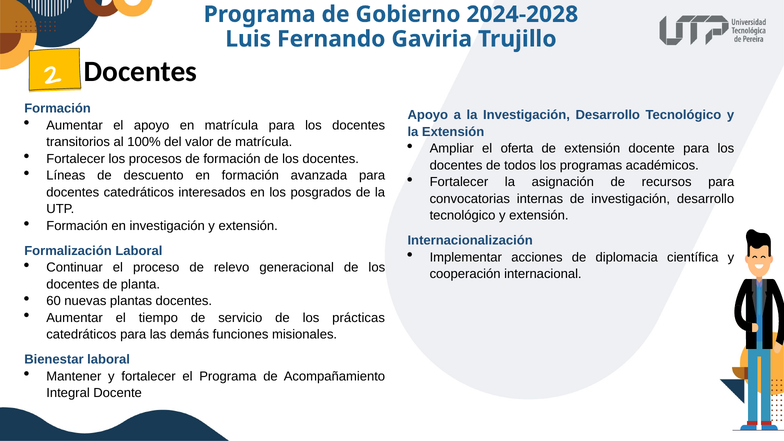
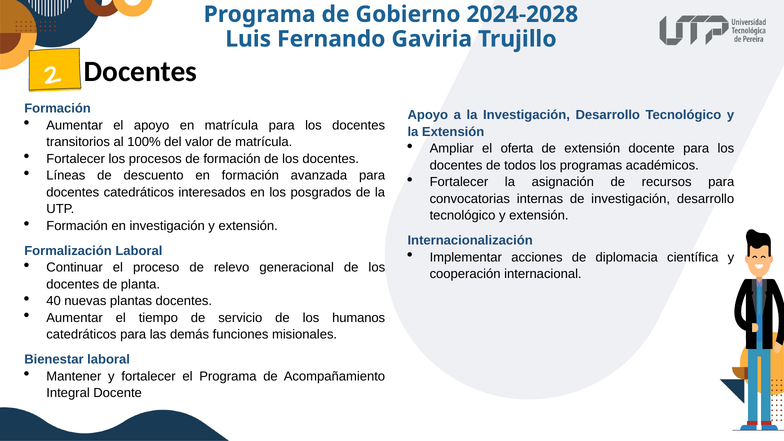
60: 60 -> 40
prácticas: prácticas -> humanos
